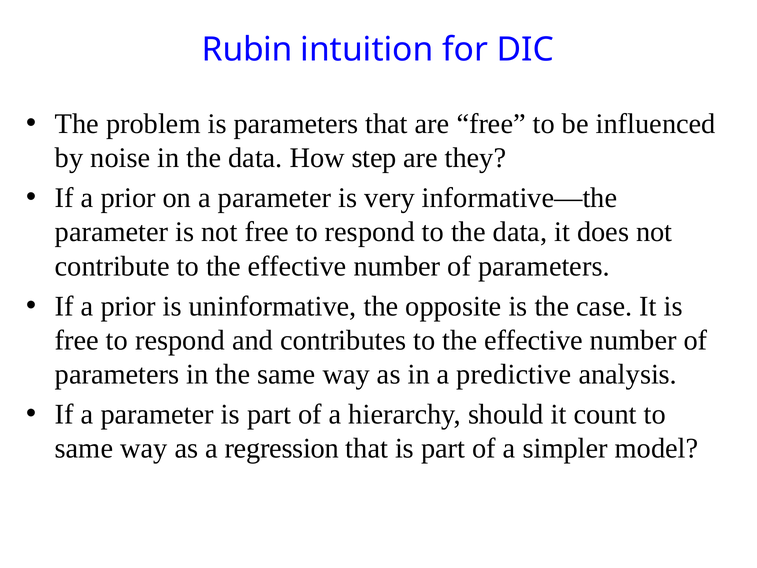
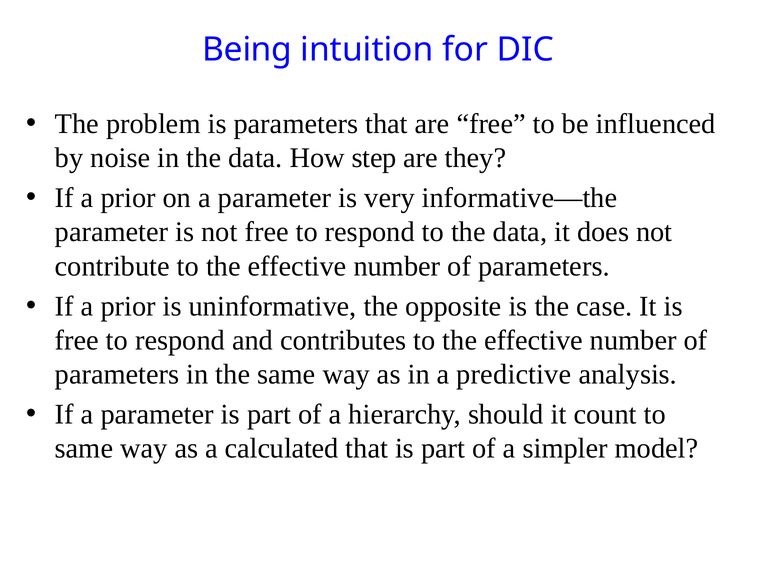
Rubin: Rubin -> Being
regression: regression -> calculated
